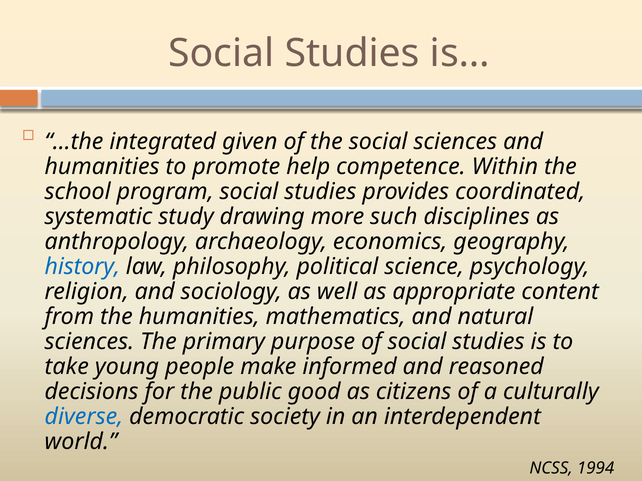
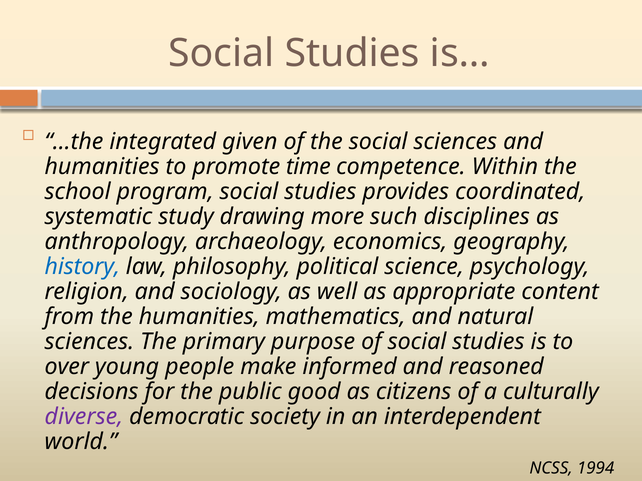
help: help -> time
take: take -> over
diverse colour: blue -> purple
